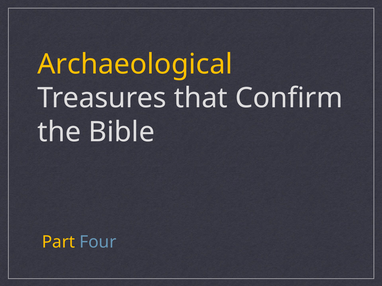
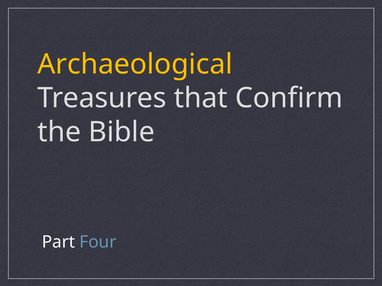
Part colour: yellow -> white
